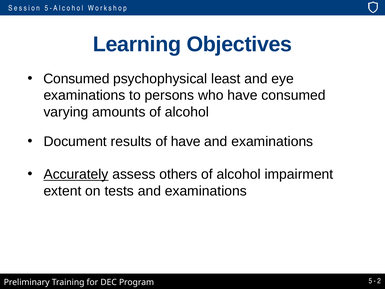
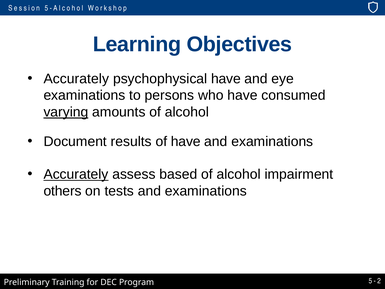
Consumed at (76, 79): Consumed -> Accurately
psychophysical least: least -> have
varying underline: none -> present
others: others -> based
extent: extent -> others
